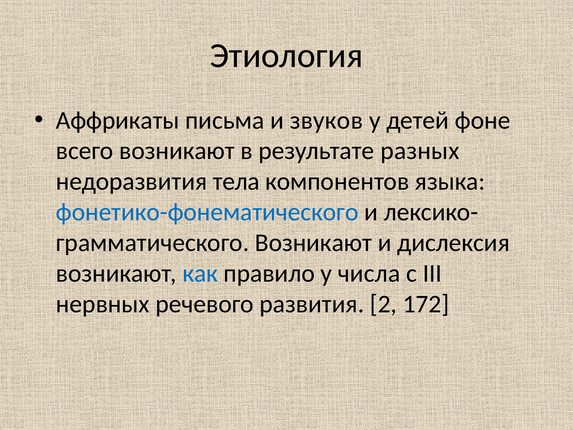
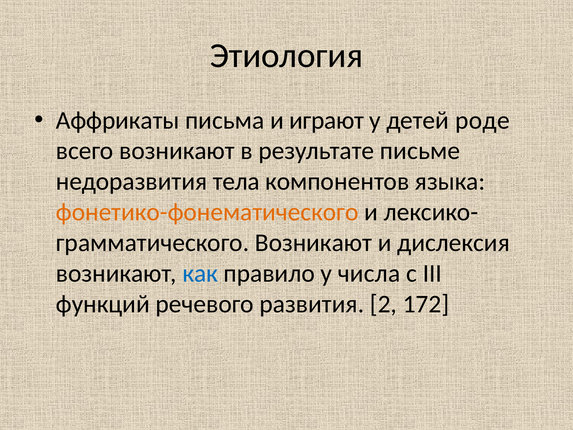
звуков: звуков -> играют
фоне: фоне -> роде
разных: разных -> письме
фонетико-фонематического colour: blue -> orange
нервных: нервных -> функций
